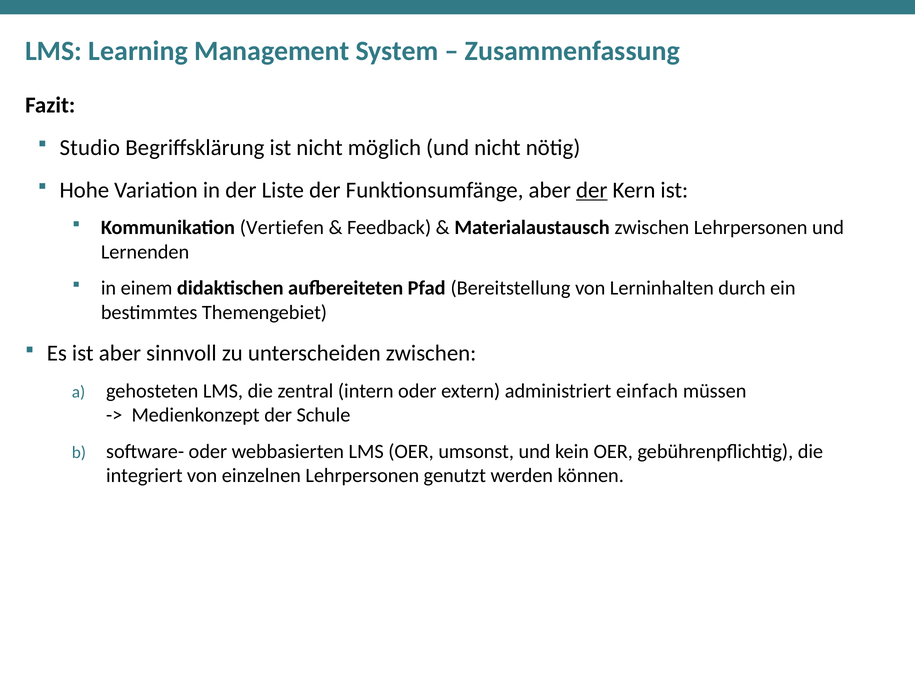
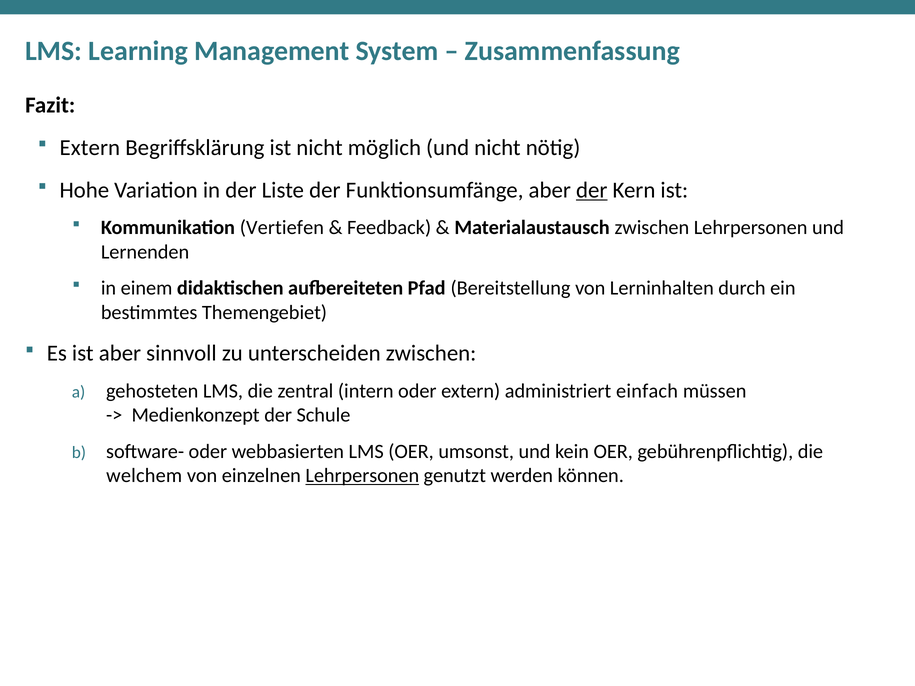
Studio at (90, 148): Studio -> Extern
integriert: integriert -> welchem
Lehrpersonen at (362, 476) underline: none -> present
